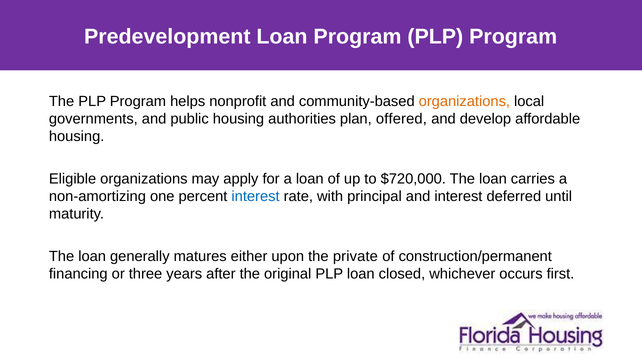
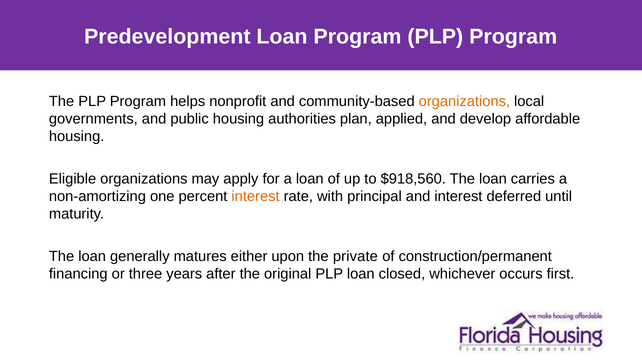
offered: offered -> applied
$720,000: $720,000 -> $918,560
interest at (256, 196) colour: blue -> orange
